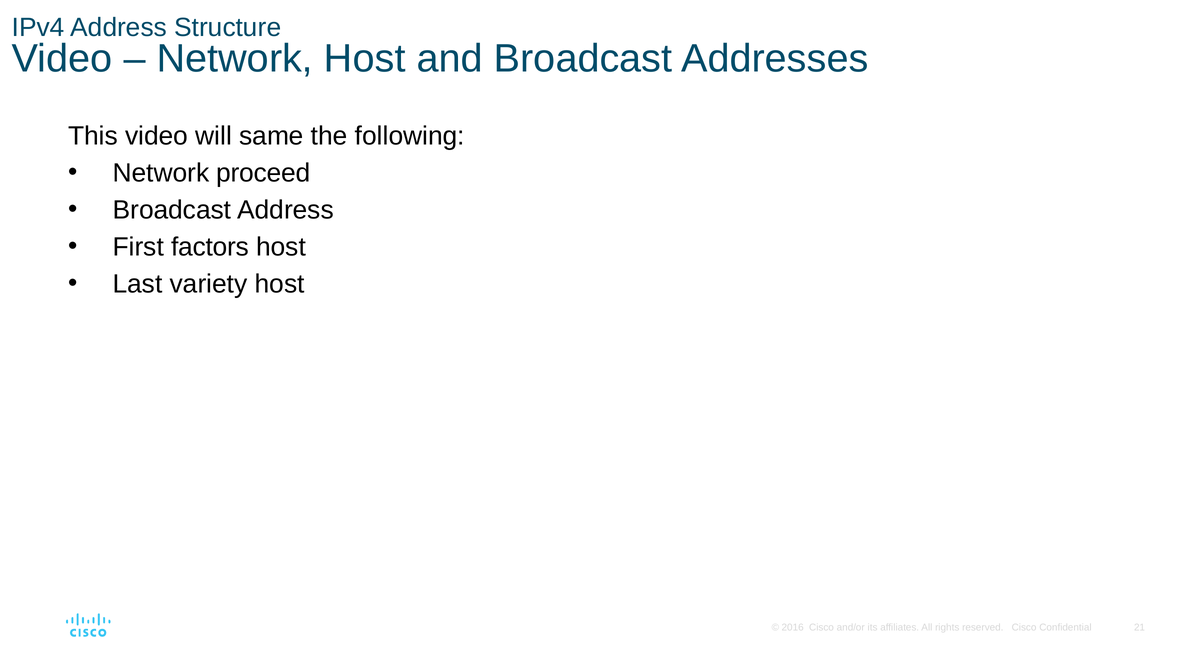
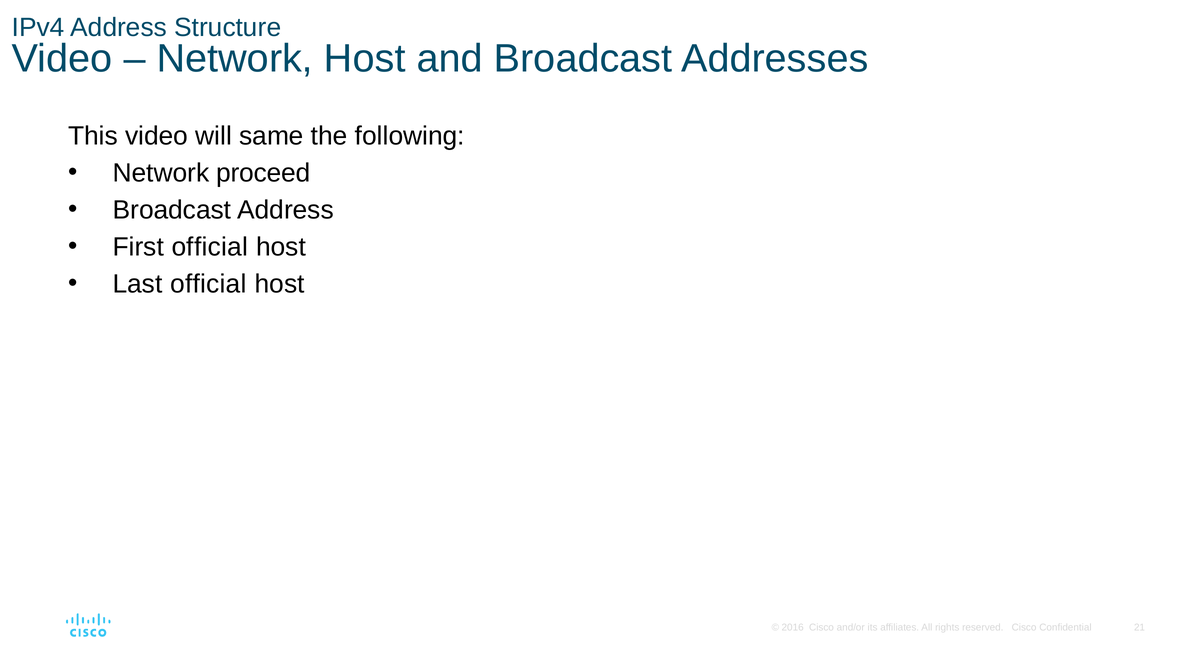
First factors: factors -> official
Last variety: variety -> official
